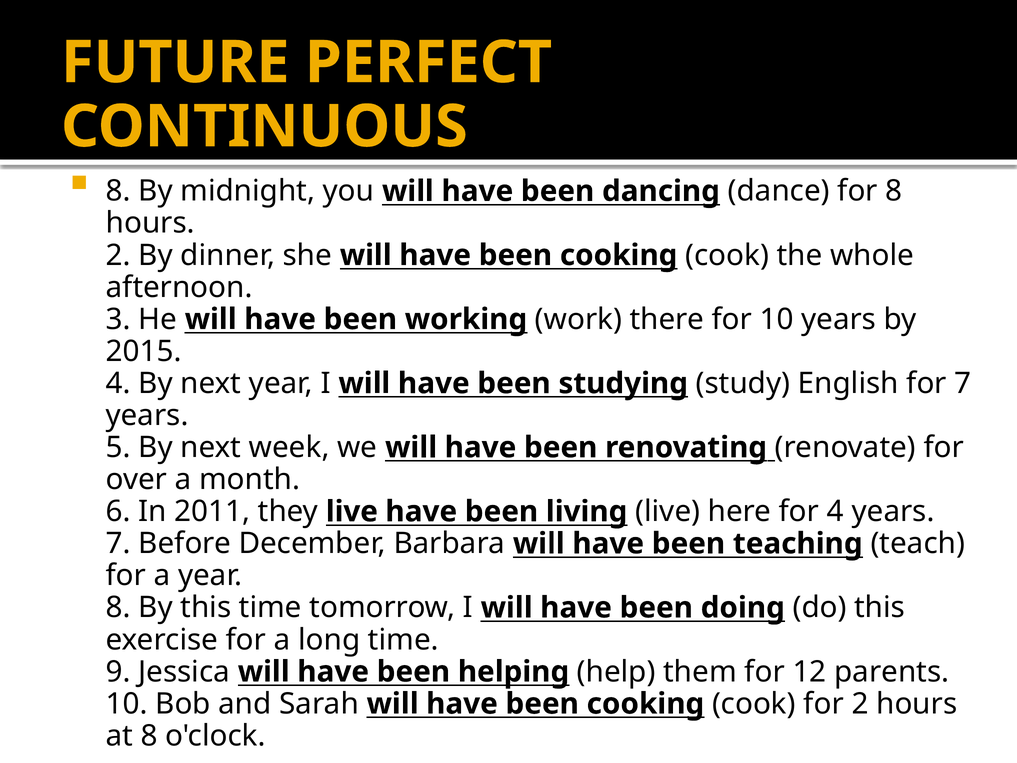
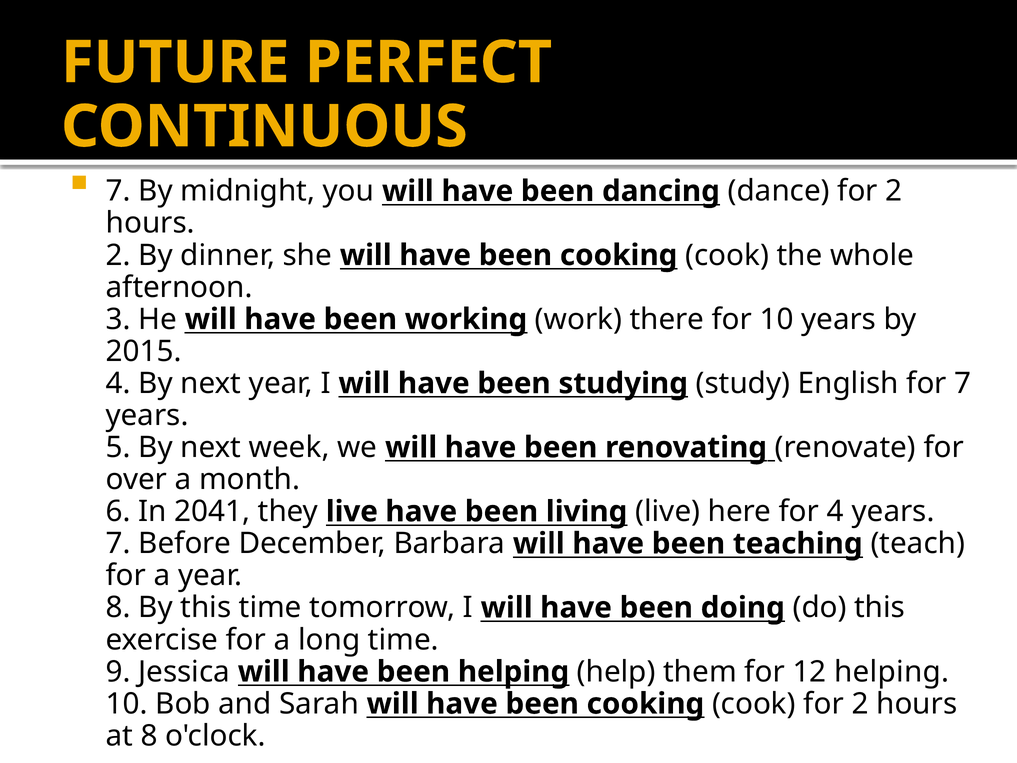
8 at (118, 191): 8 -> 7
dance for 8: 8 -> 2
2011: 2011 -> 2041
12 parents: parents -> helping
